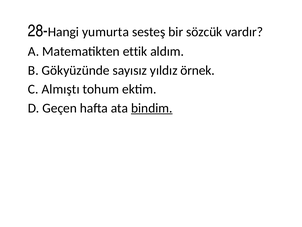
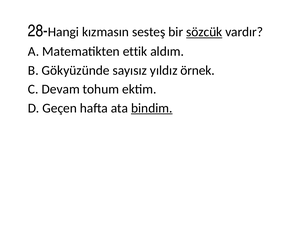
yumurta: yumurta -> kızmasın
sözcük underline: none -> present
Almıştı: Almıştı -> Devam
